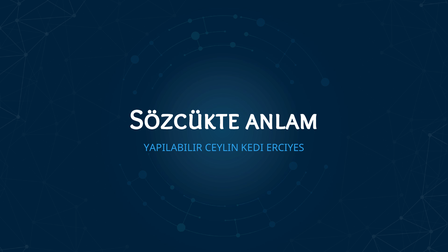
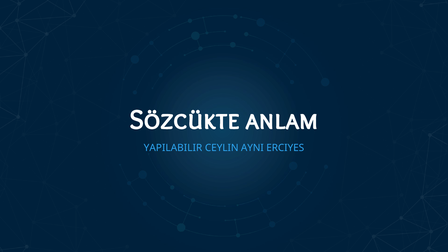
KEDI: KEDI -> AYNI
